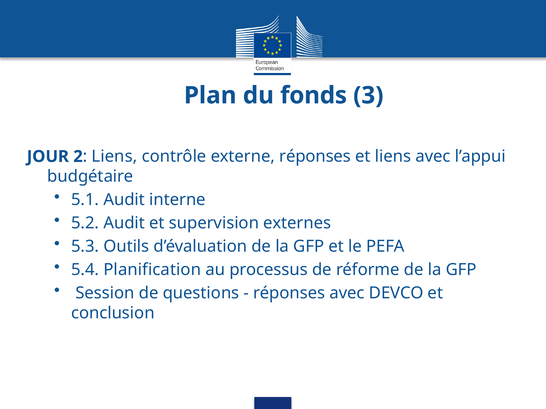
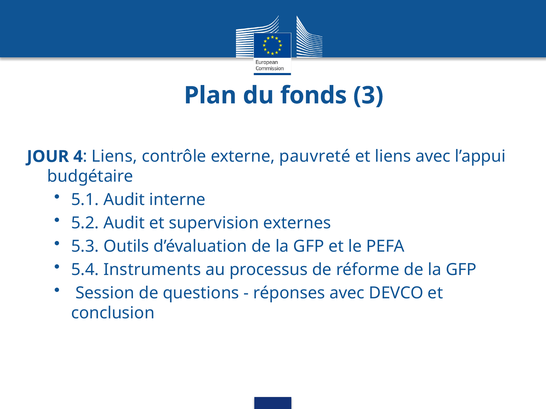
2: 2 -> 4
externe réponses: réponses -> pauvreté
Planification: Planification -> Instruments
